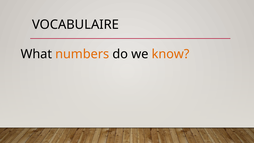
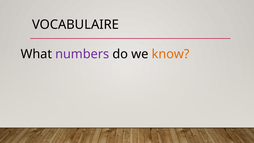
numbers colour: orange -> purple
